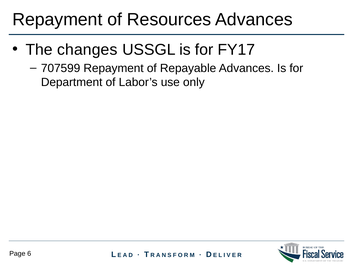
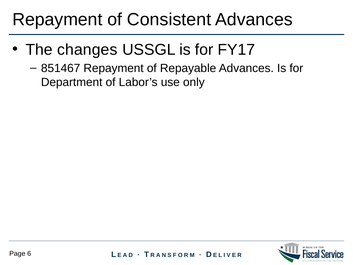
Resources: Resources -> Consistent
707599: 707599 -> 851467
